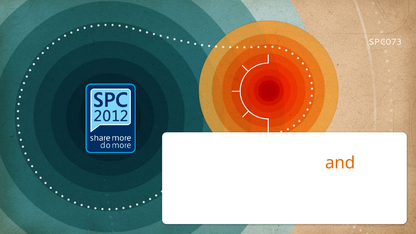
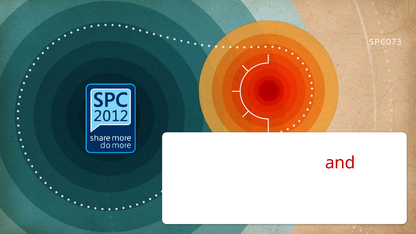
and colour: orange -> red
